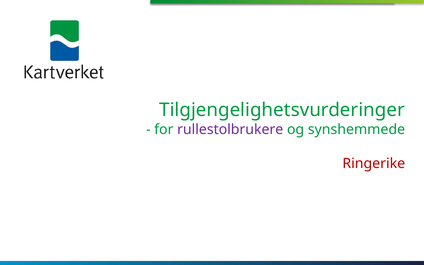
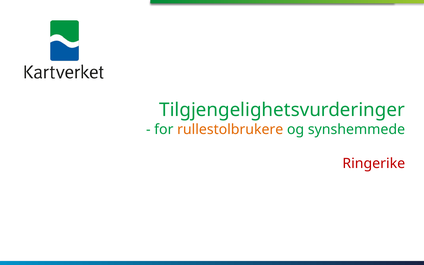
rullestolbrukere colour: purple -> orange
